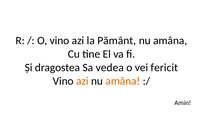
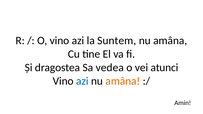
Pământ: Pământ -> Suntem
fericit: fericit -> atunci
azi at (82, 81) colour: orange -> blue
